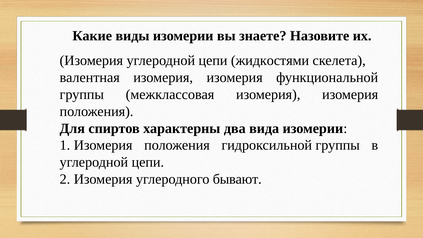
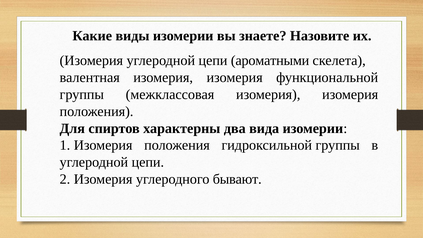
жидкостями: жидкостями -> ароматными
